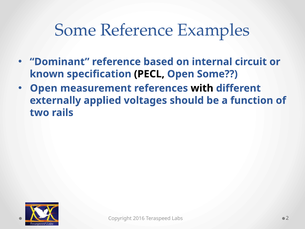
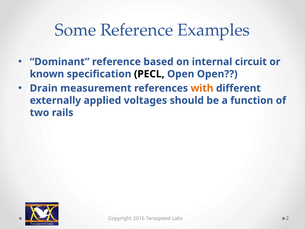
Open Some: Some -> Open
Open at (44, 88): Open -> Drain
with colour: black -> orange
